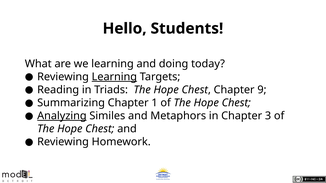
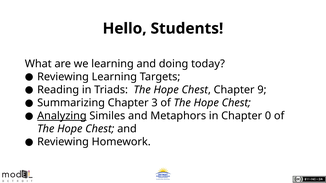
Learning at (114, 77) underline: present -> none
1: 1 -> 3
3: 3 -> 0
